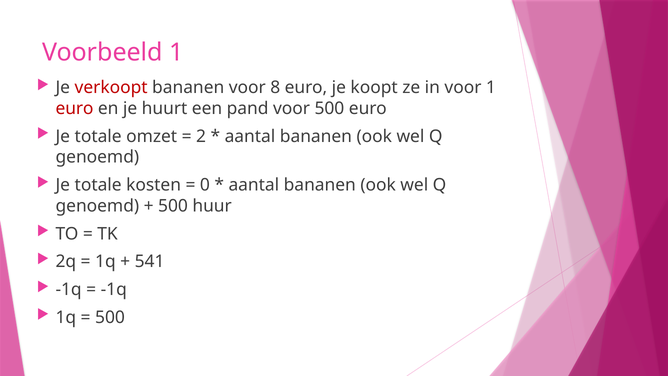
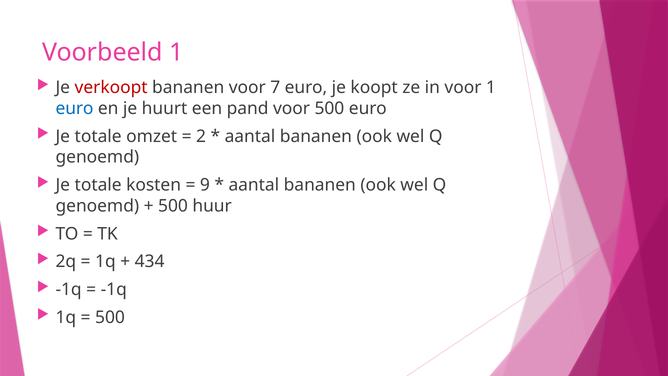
8: 8 -> 7
euro at (75, 108) colour: red -> blue
0: 0 -> 9
541: 541 -> 434
